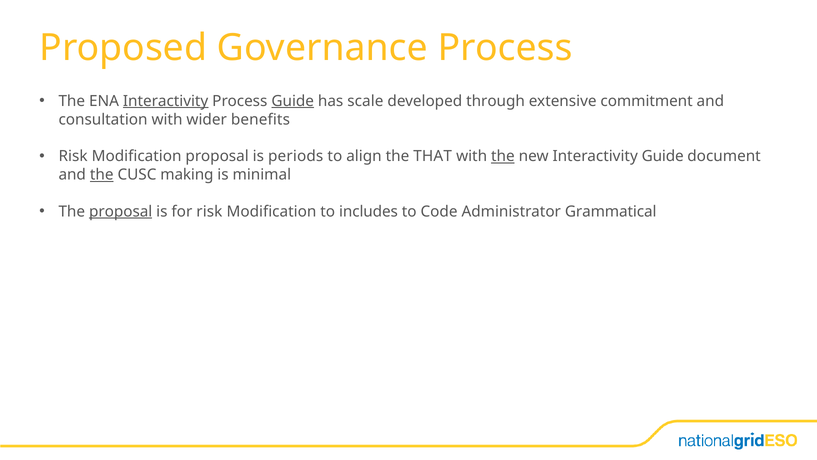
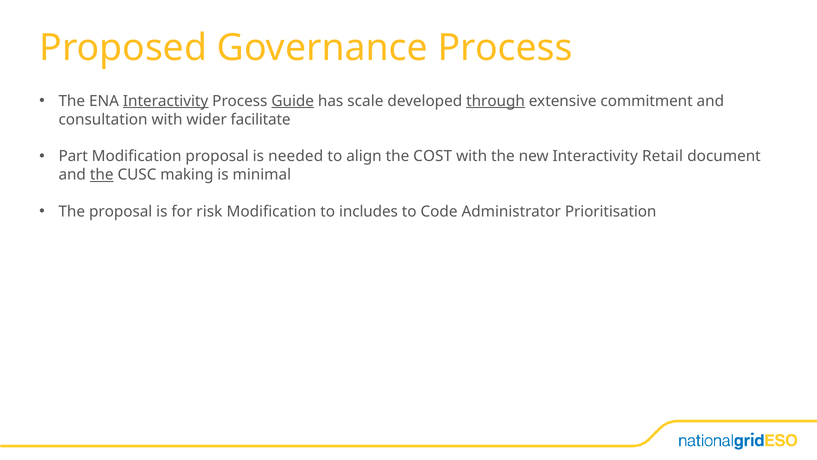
through underline: none -> present
benefits: benefits -> facilitate
Risk at (73, 156): Risk -> Part
periods: periods -> needed
THAT: THAT -> COST
the at (503, 156) underline: present -> none
Interactivity Guide: Guide -> Retail
proposal at (121, 211) underline: present -> none
Grammatical: Grammatical -> Prioritisation
